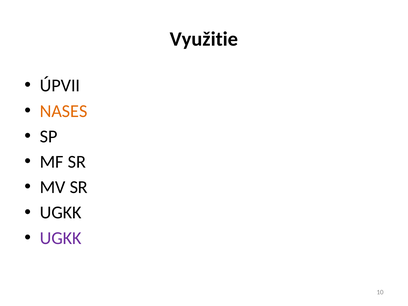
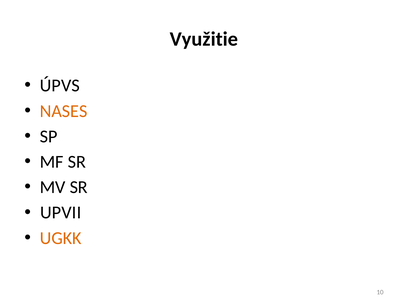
ÚPVII: ÚPVII -> ÚPVS
UGKK at (61, 213): UGKK -> UPVII
UGKK at (61, 238) colour: purple -> orange
